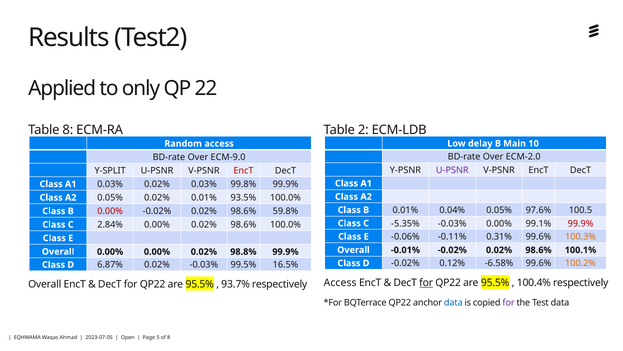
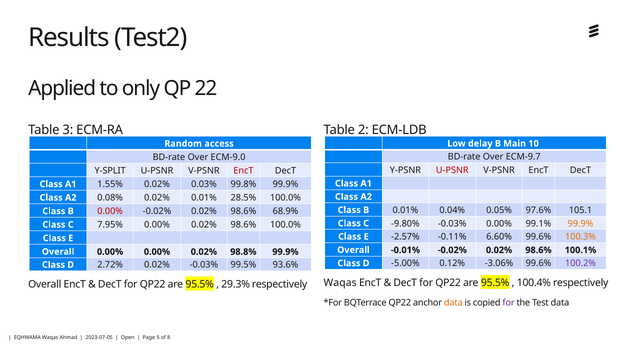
Table 8: 8 -> 3
ECM-2.0: ECM-2.0 -> ECM-9.7
U-PSNR at (452, 170) colour: purple -> red
0.03% at (110, 184): 0.03% -> 1.55%
0.05% at (110, 197): 0.05% -> 0.08%
93.5%: 93.5% -> 28.5%
100.5: 100.5 -> 105.1
59.8%: 59.8% -> 68.9%
-5.35%: -5.35% -> -9.80%
99.9% at (581, 223) colour: red -> orange
2.84%: 2.84% -> 7.95%
-0.06%: -0.06% -> -2.57%
0.31%: 0.31% -> 6.60%
D -0.02%: -0.02% -> -5.00%
-6.58%: -6.58% -> -3.06%
100.2% colour: orange -> purple
6.87%: 6.87% -> 2.72%
16.5%: 16.5% -> 93.6%
Access at (340, 282): Access -> Waqas
for at (426, 282) underline: present -> none
93.7%: 93.7% -> 29.3%
data at (453, 302) colour: blue -> orange
